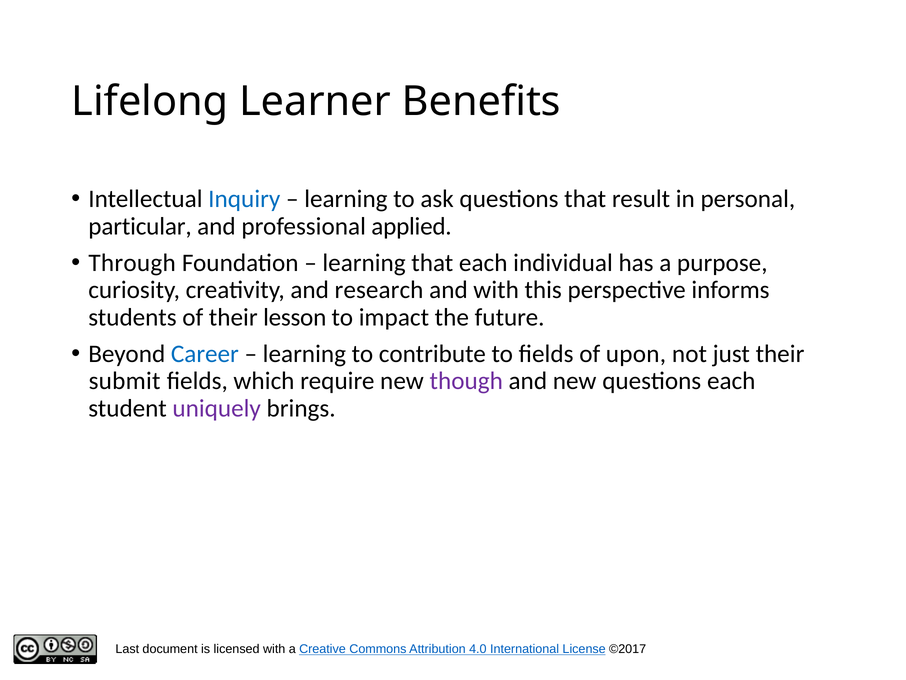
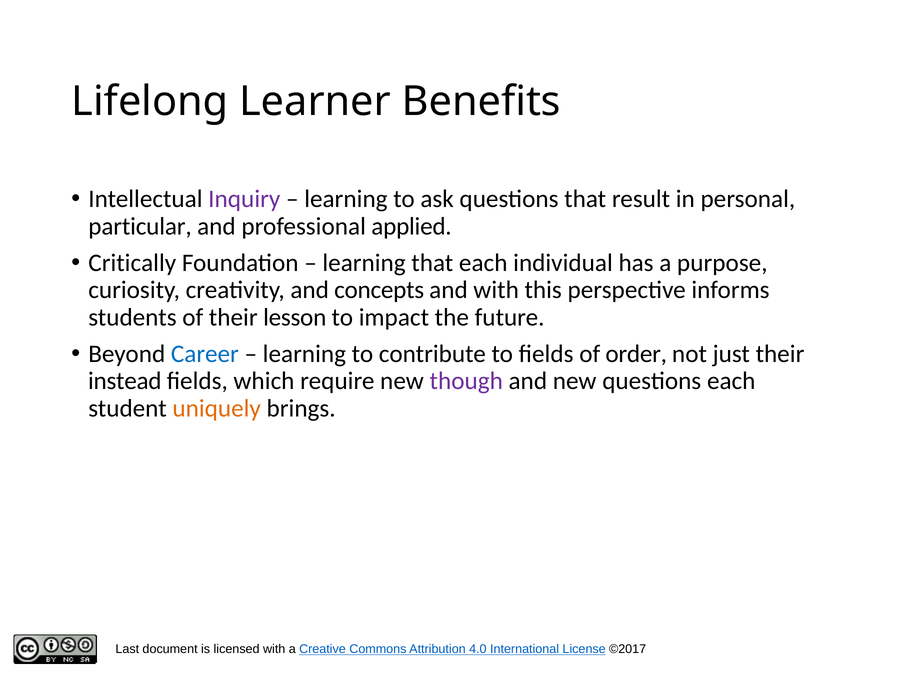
Inquiry colour: blue -> purple
Through: Through -> Critically
research: research -> concepts
upon: upon -> order
submit: submit -> instead
uniquely colour: purple -> orange
